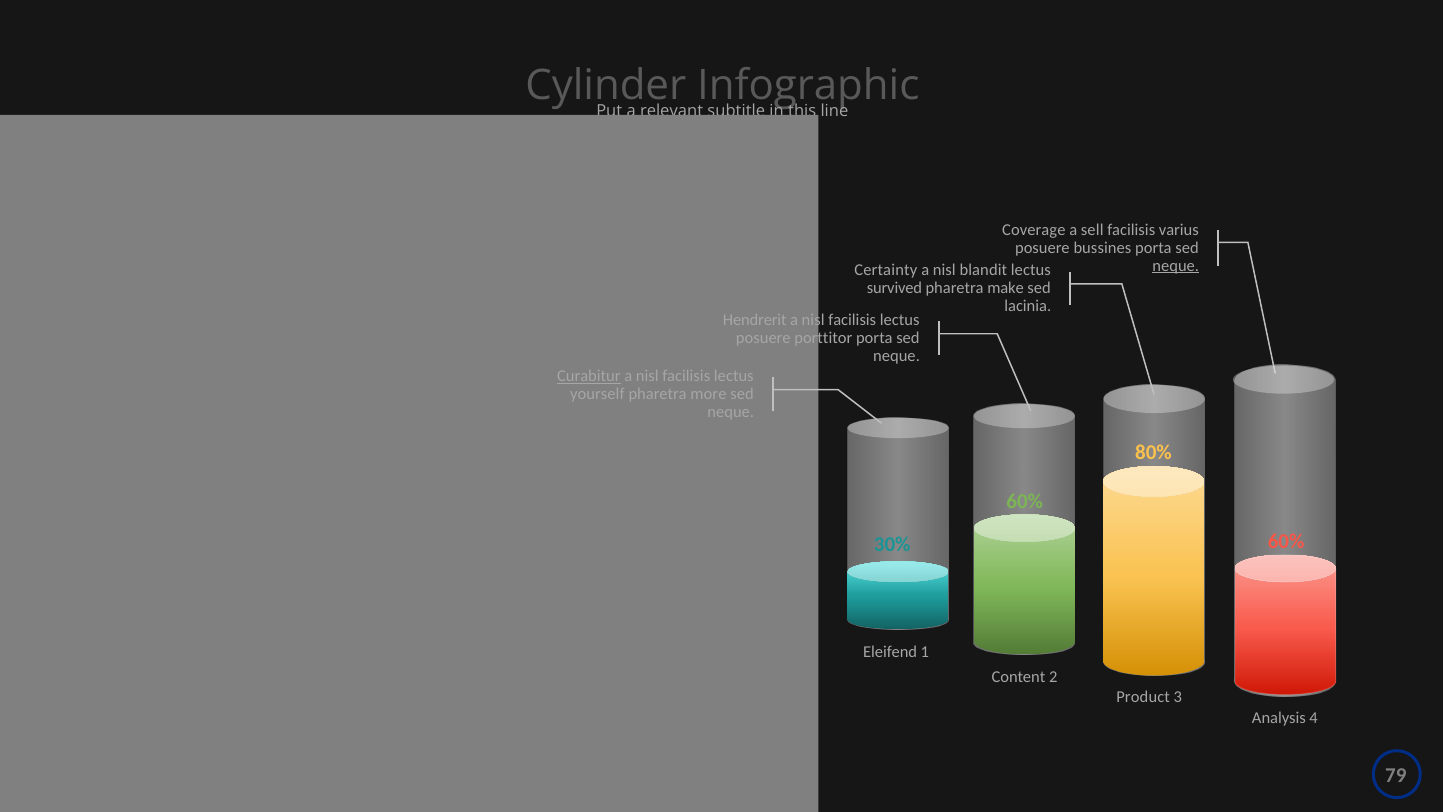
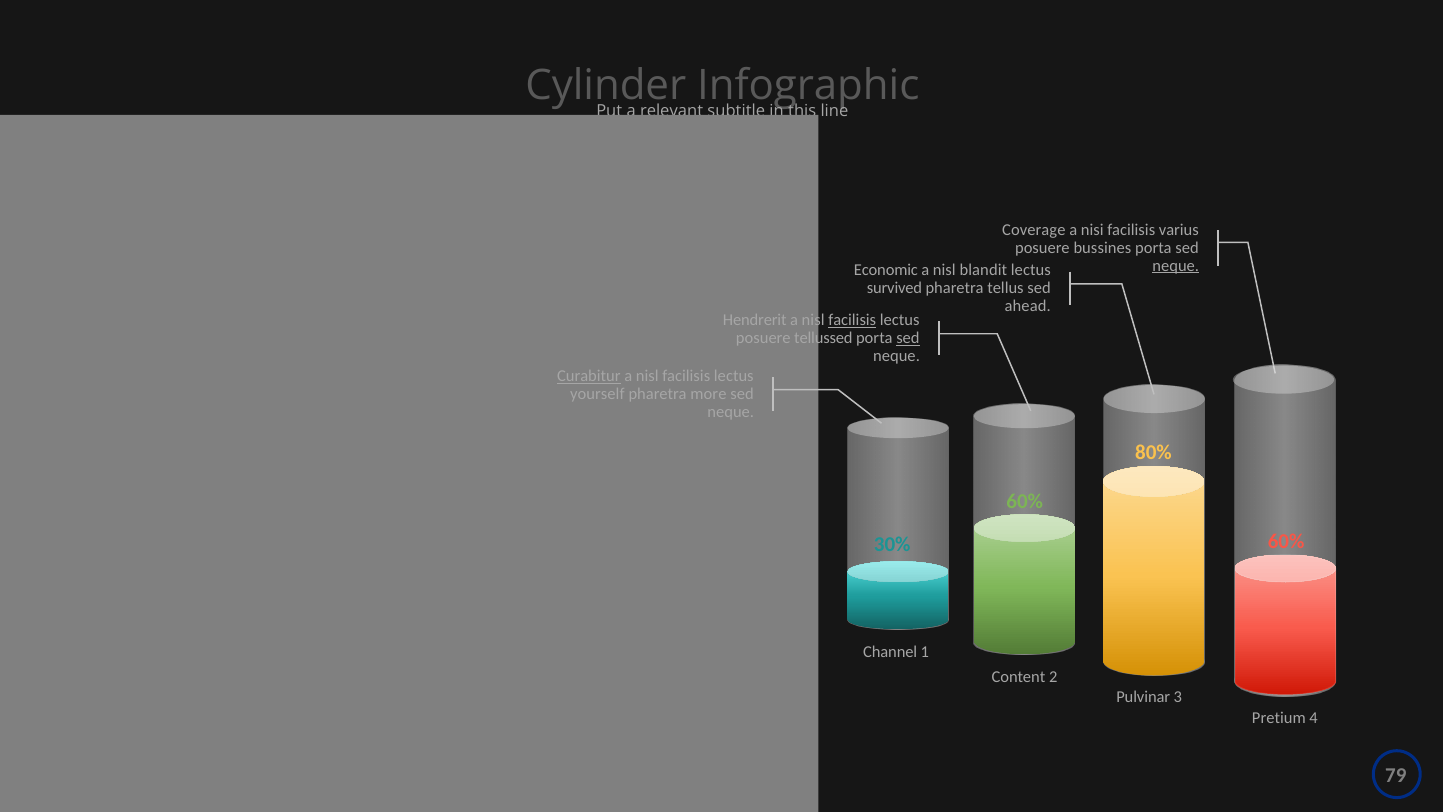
sell: sell -> nisi
Certainty: Certainty -> Economic
make: make -> tellus
lacinia: lacinia -> ahead
facilisis at (852, 320) underline: none -> present
porttitor: porttitor -> tellussed
sed at (908, 338) underline: none -> present
Eleifend: Eleifend -> Channel
Product: Product -> Pulvinar
Analysis: Analysis -> Pretium
